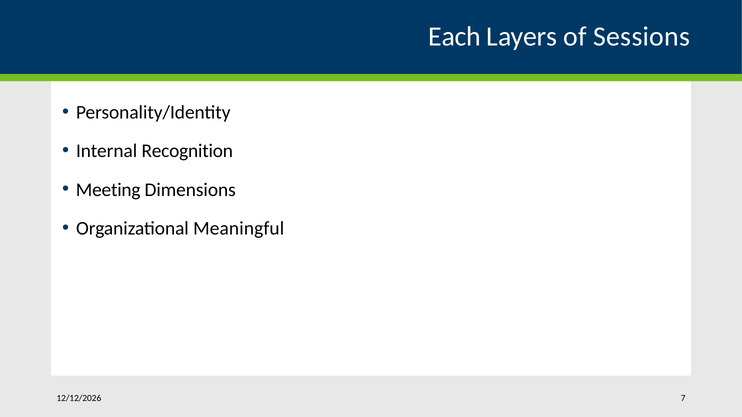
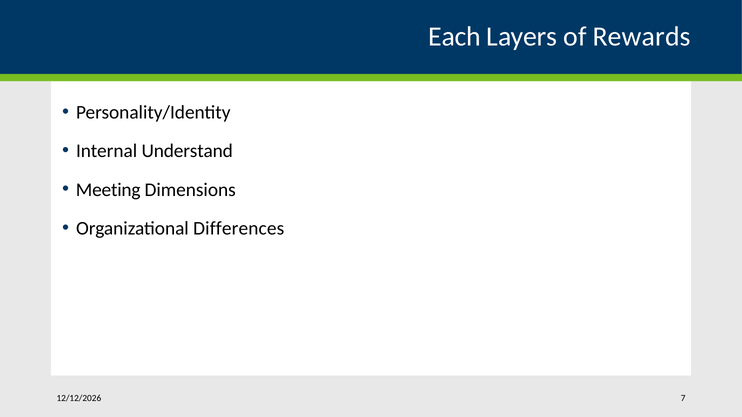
Sessions: Sessions -> Rewards
Recognition: Recognition -> Understand
Meaningful: Meaningful -> Differences
